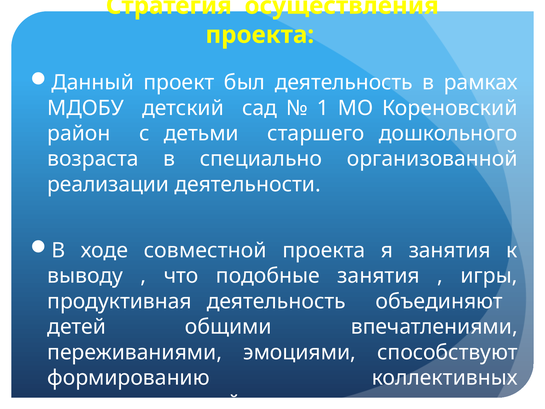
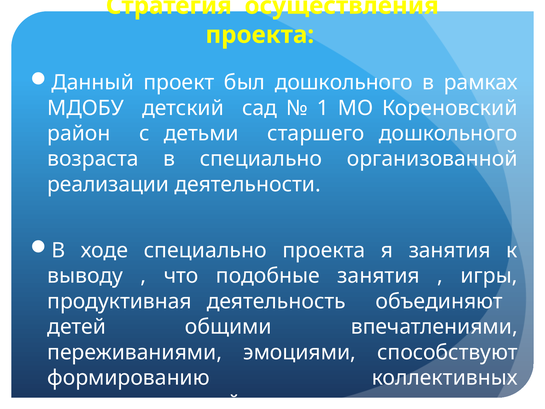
был деятельность: деятельность -> дошкольного
ходе совместной: совместной -> специально
